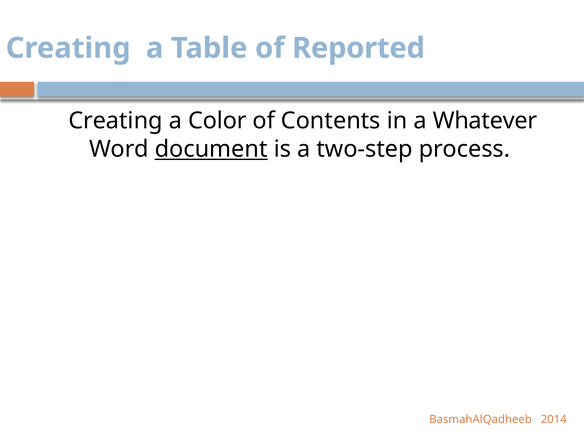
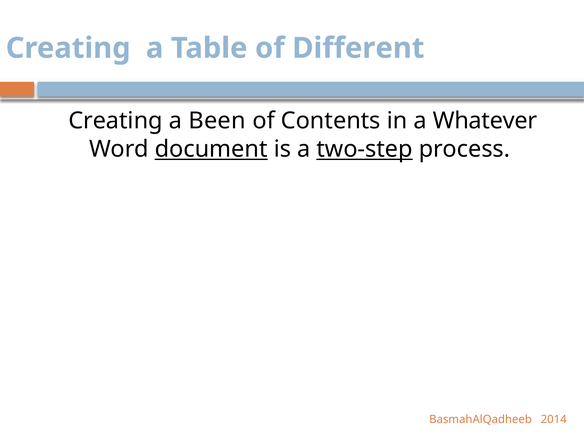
Reported: Reported -> Different
Color: Color -> Been
two-step underline: none -> present
